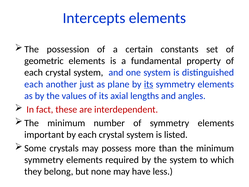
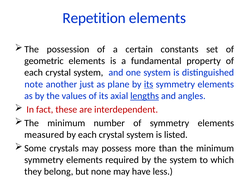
Intercepts: Intercepts -> Repetition
each at (34, 84): each -> note
lengths underline: none -> present
important: important -> measured
